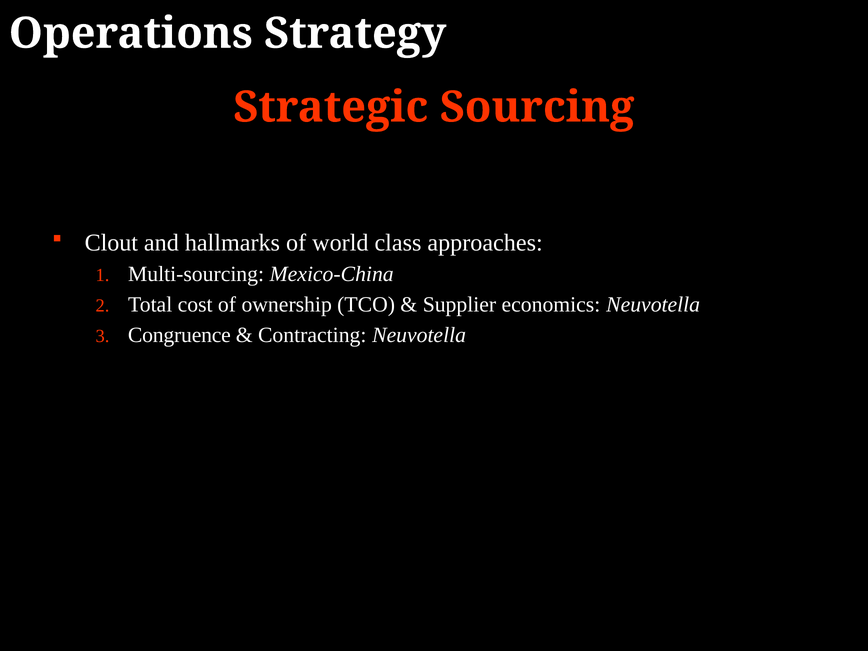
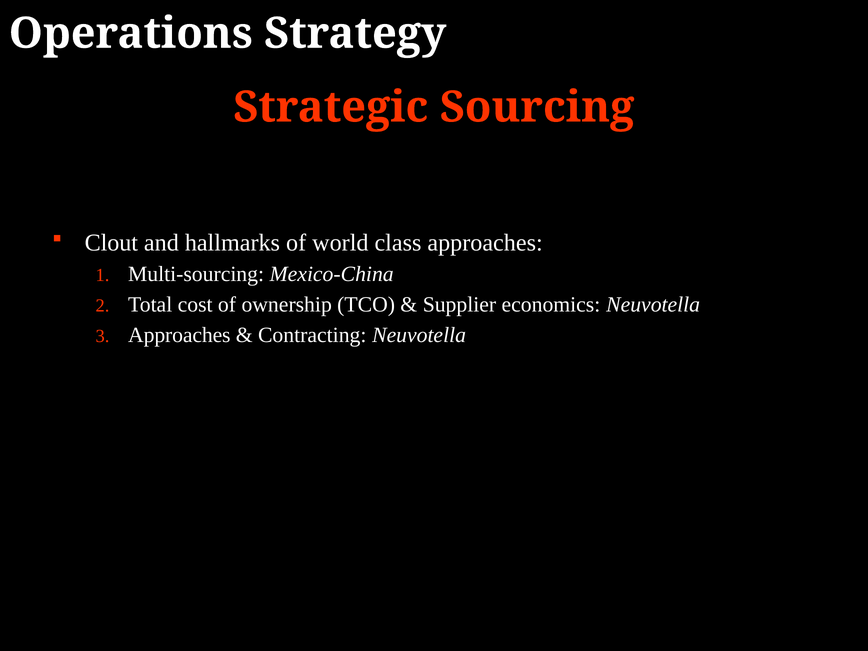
Congruence at (179, 335): Congruence -> Approaches
